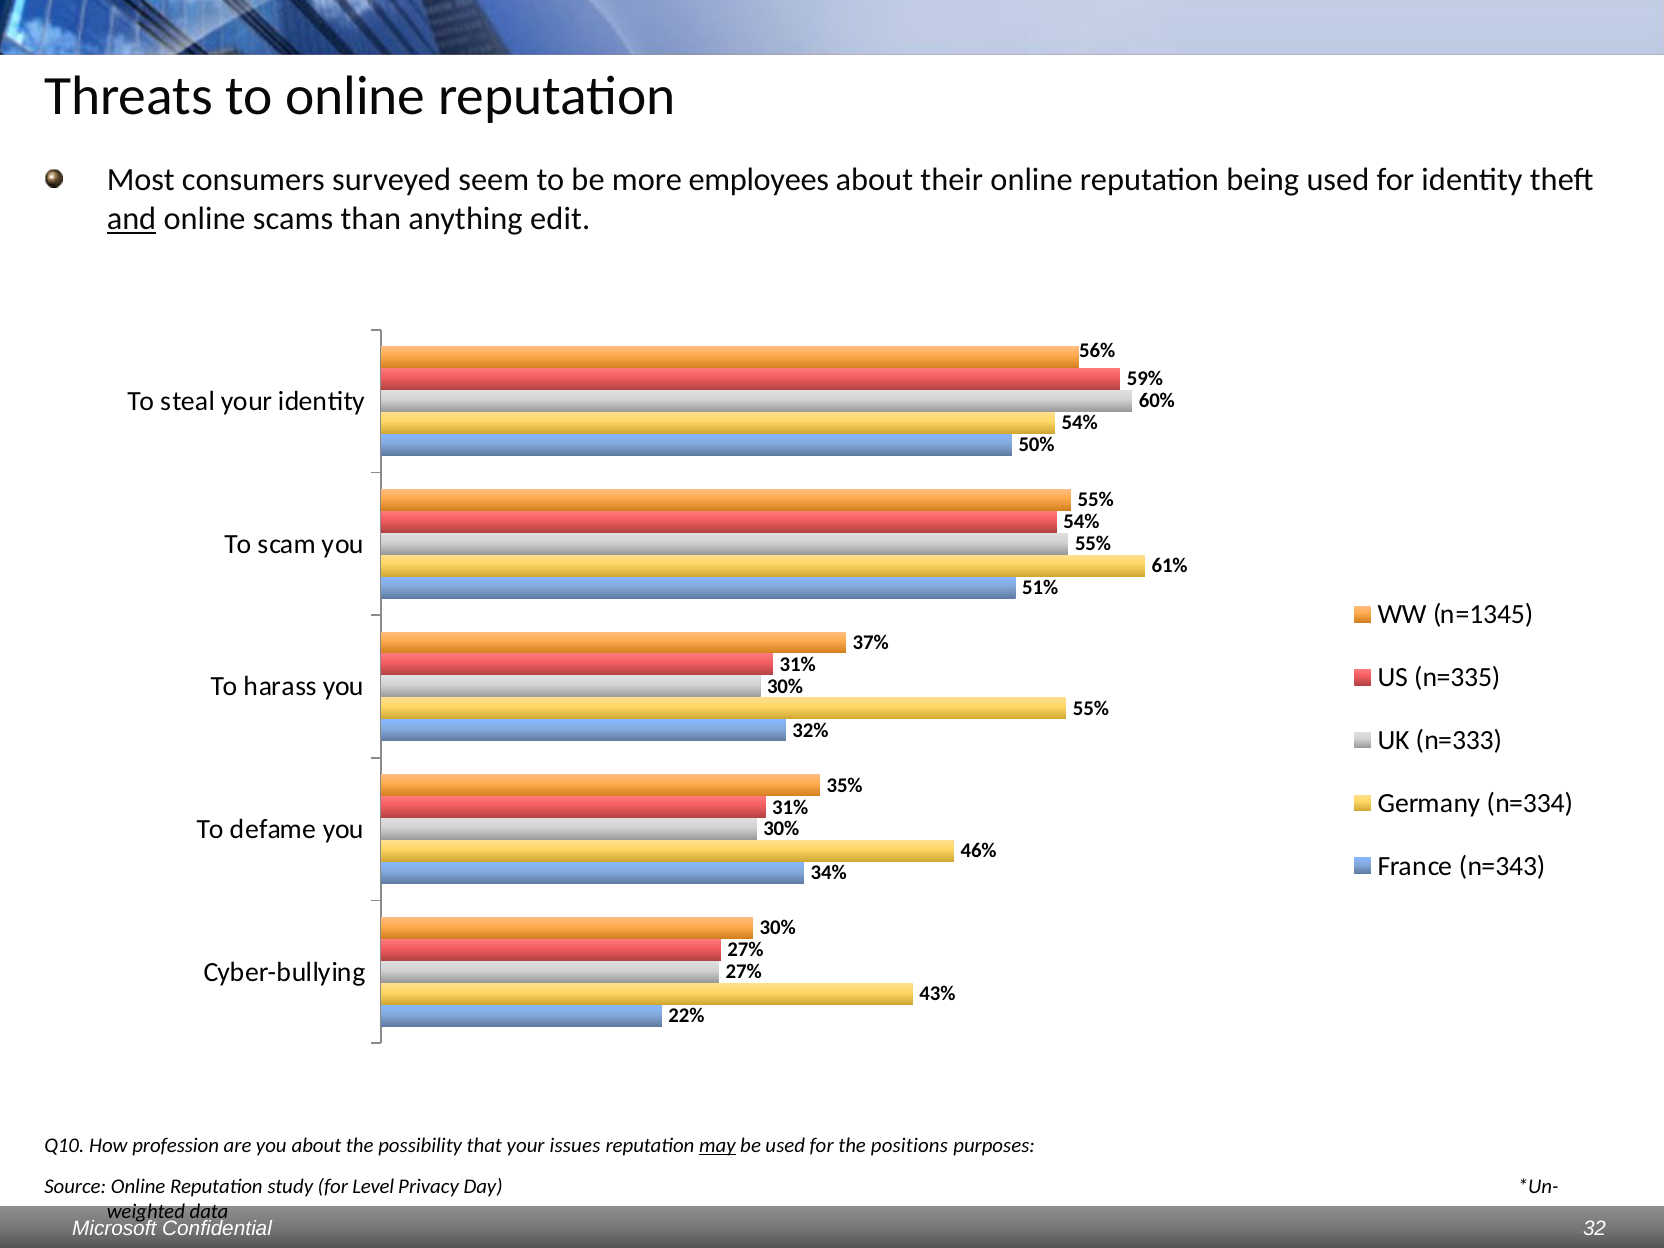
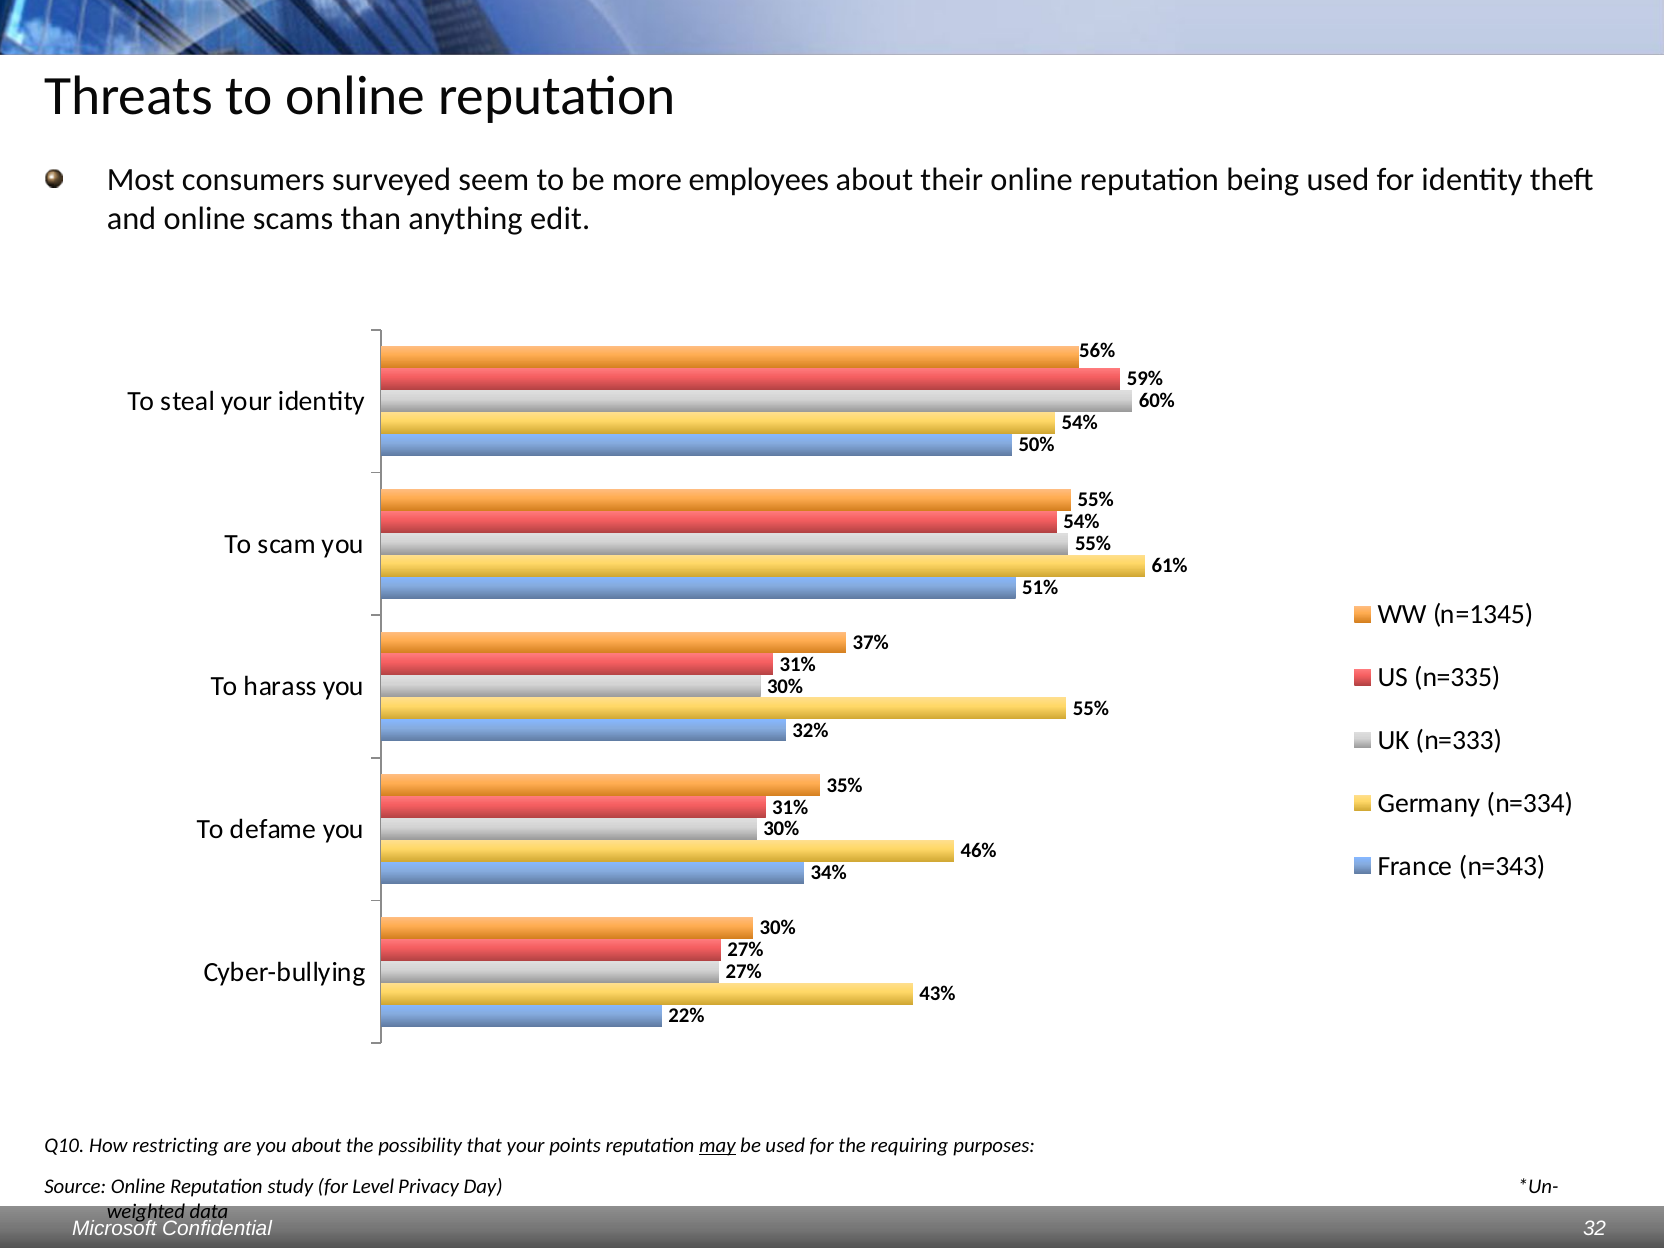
and underline: present -> none
profession: profession -> restricting
issues: issues -> points
positions: positions -> requiring
